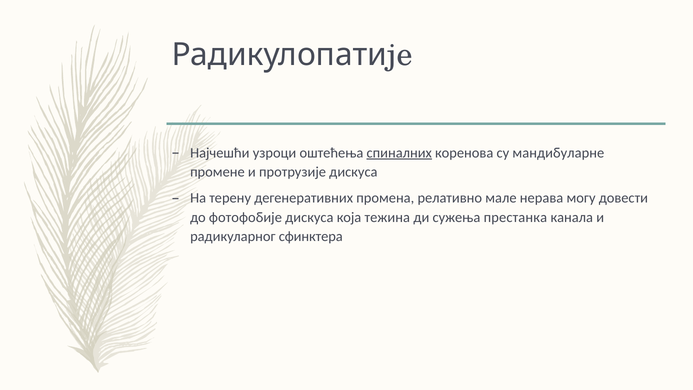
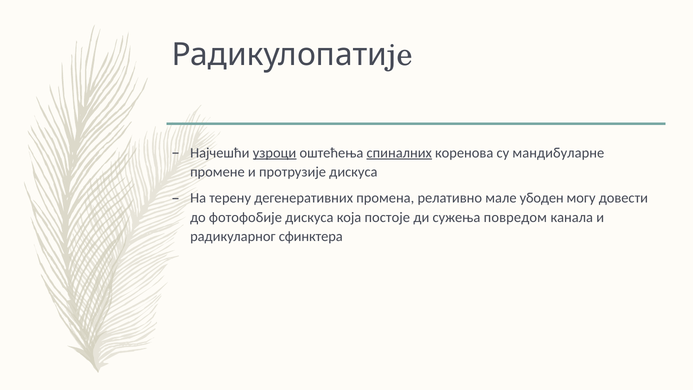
узроци underline: none -> present
нерава: нерава -> убоден
тежина: тежина -> постоје
престанка: престанка -> повредом
